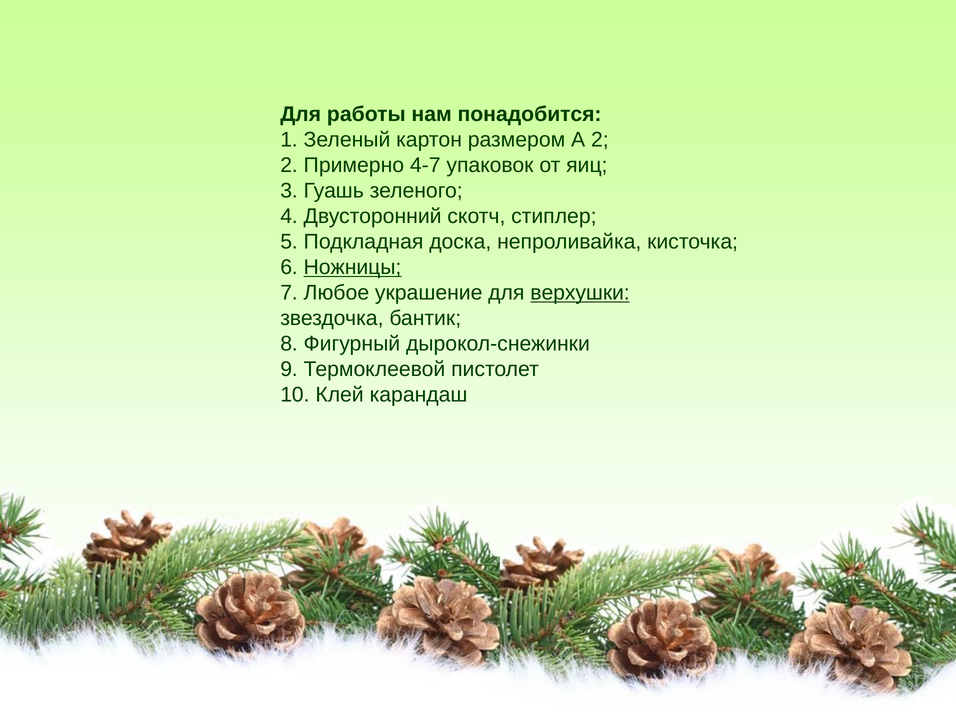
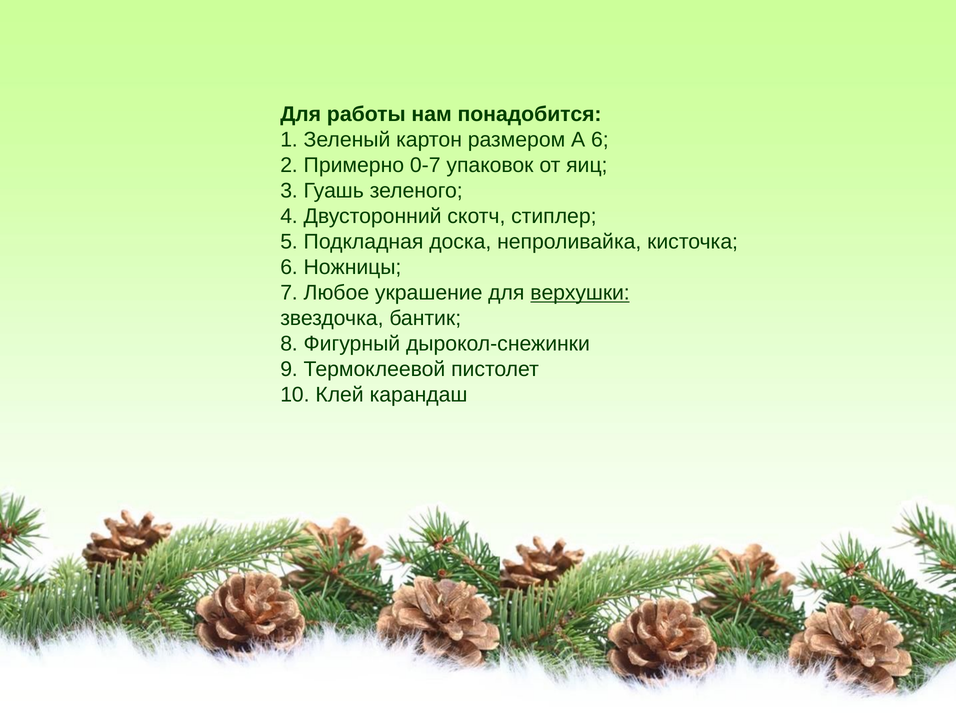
А 2: 2 -> 6
4-7: 4-7 -> 0-7
Ножницы underline: present -> none
